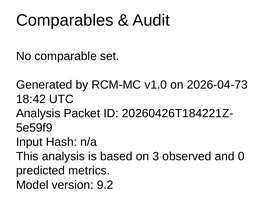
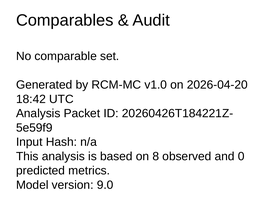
2026-04-73: 2026-04-73 -> 2026-04-20
3: 3 -> 8
9.2: 9.2 -> 9.0
